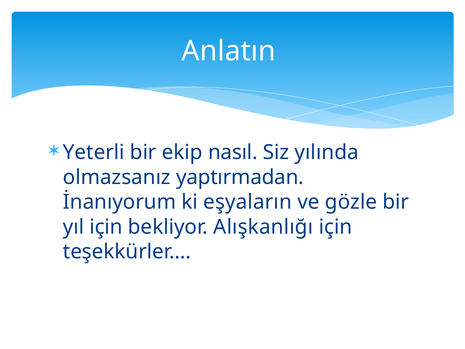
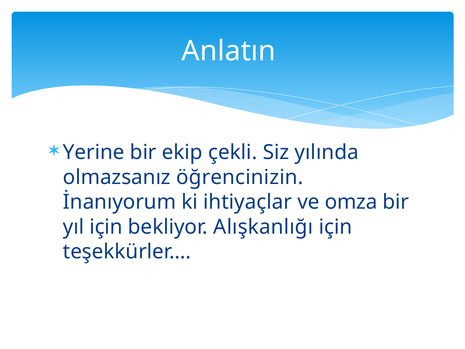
Yeterli: Yeterli -> Yerine
nasıl: nasıl -> çekli
yaptırmadan: yaptırmadan -> öğrencinizin
eşyaların: eşyaların -> ihtiyaçlar
gözle: gözle -> omza
